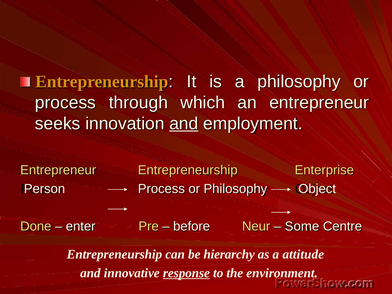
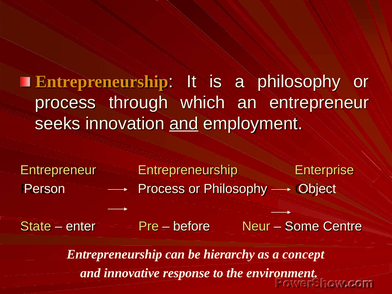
Done: Done -> State
attitude: attitude -> concept
response underline: present -> none
